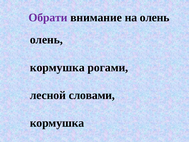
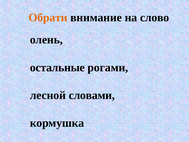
Обрати colour: purple -> orange
на олень: олень -> слово
кормушка at (57, 67): кормушка -> остальные
